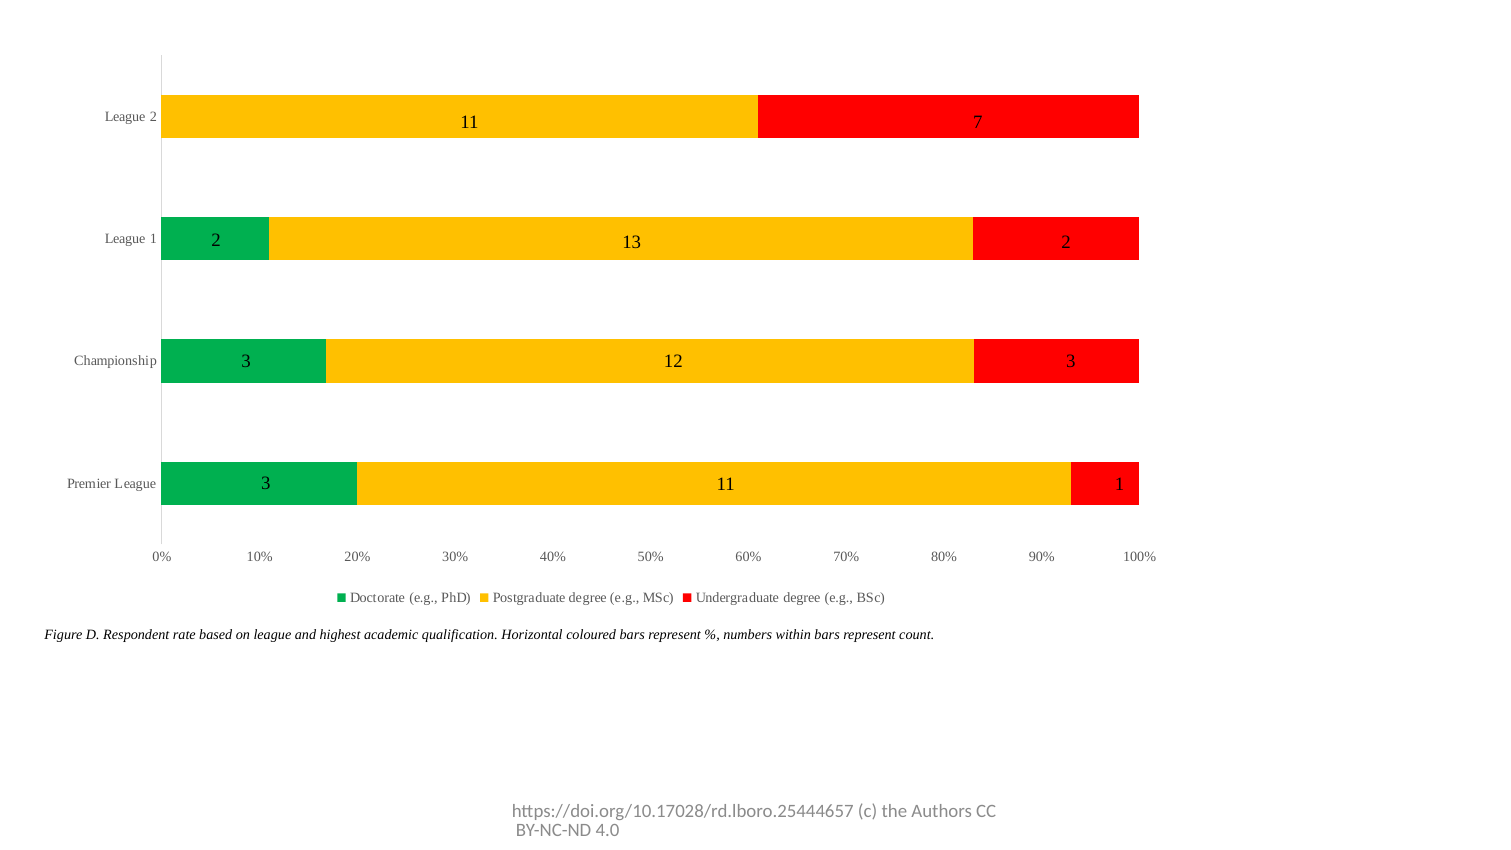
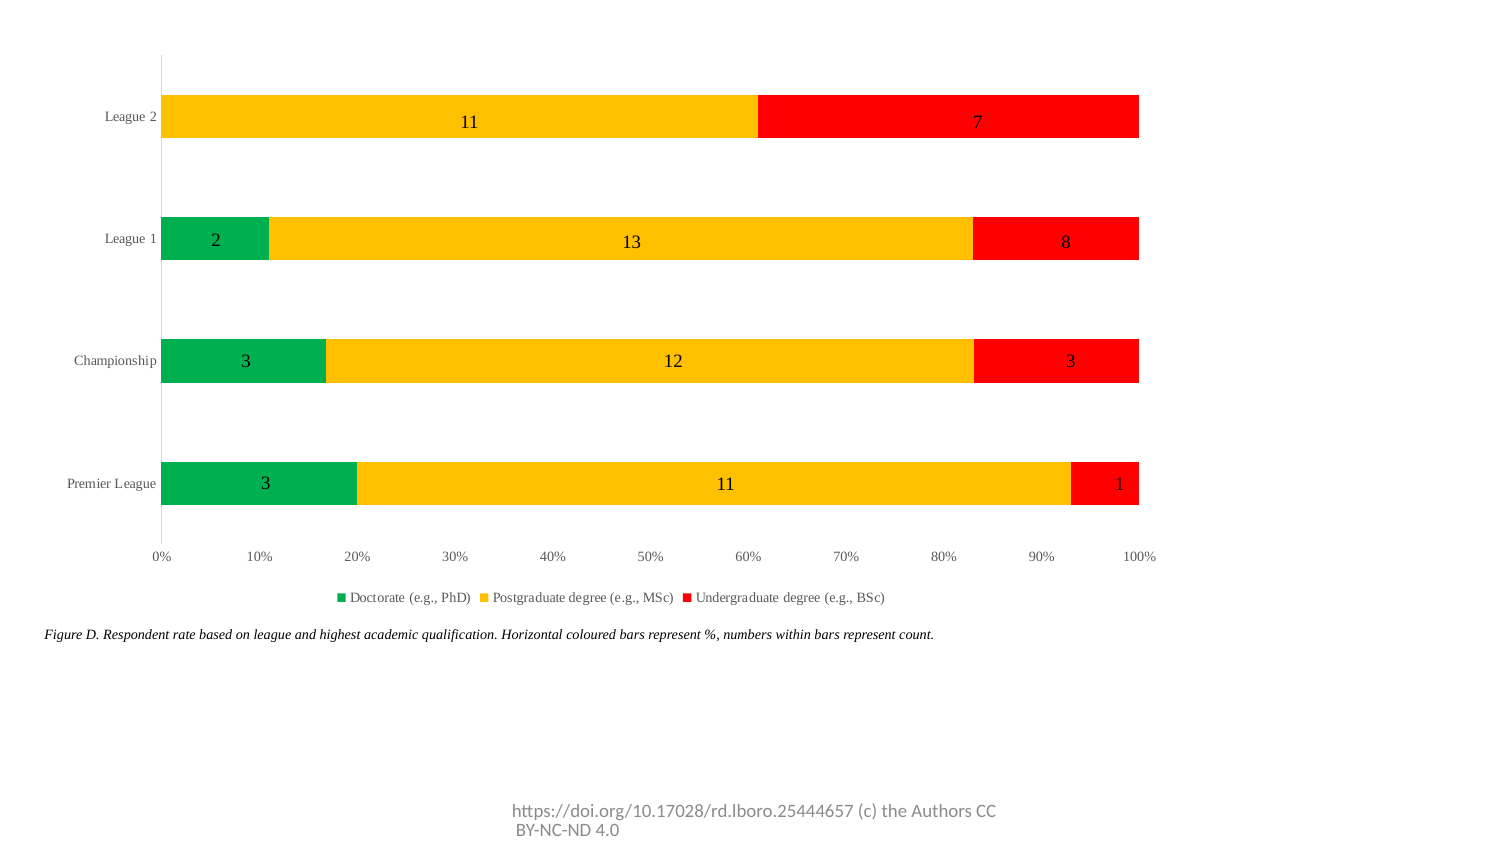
2 2: 2 -> 8
